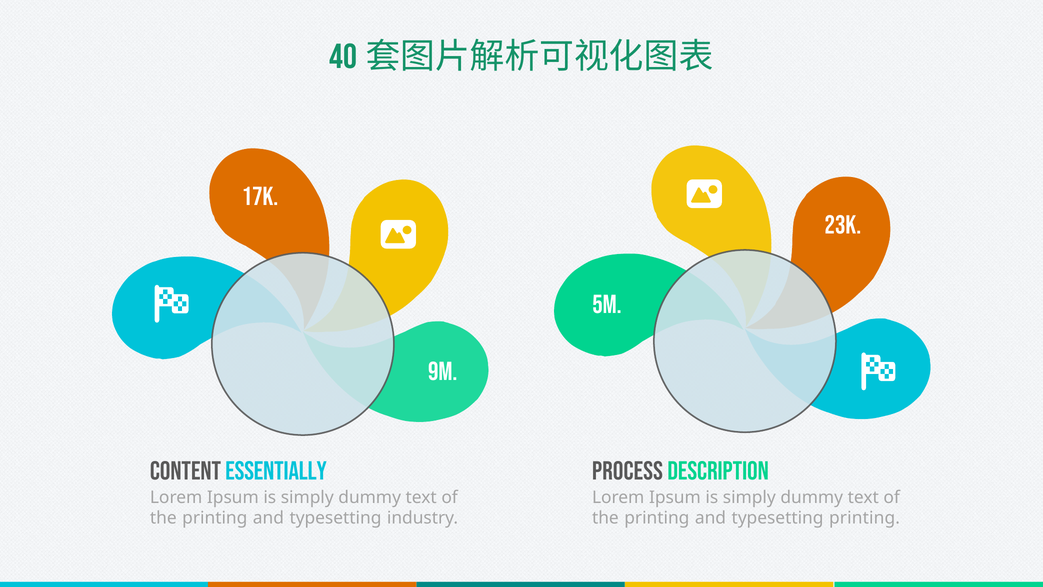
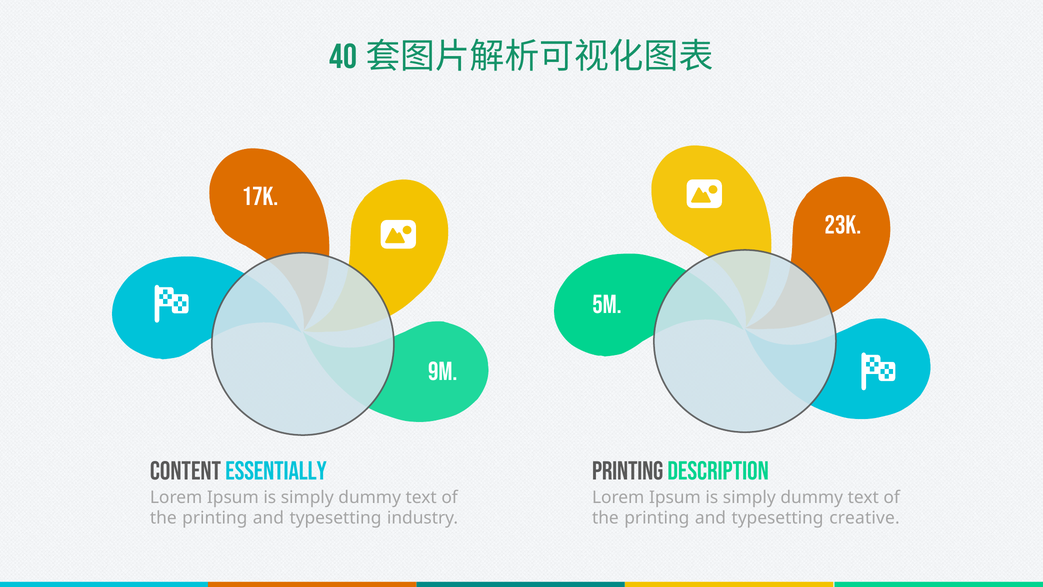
PROCESS at (627, 471): PROCESS -> PRINTING
typesetting printing: printing -> creative
